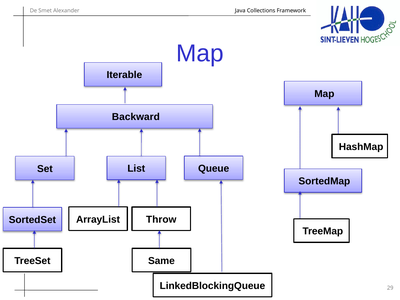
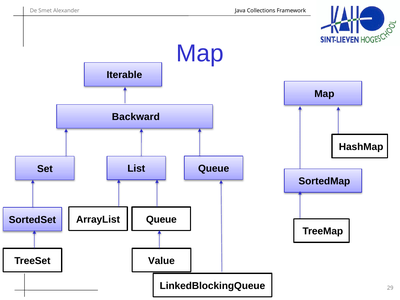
SortedSet Throw: Throw -> Queue
Same: Same -> Value
